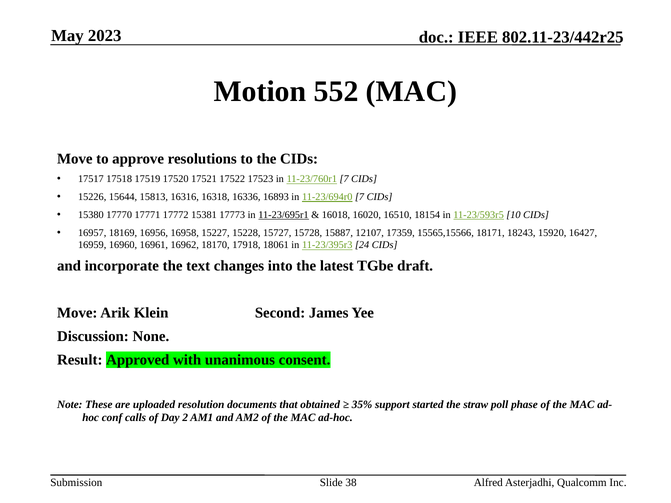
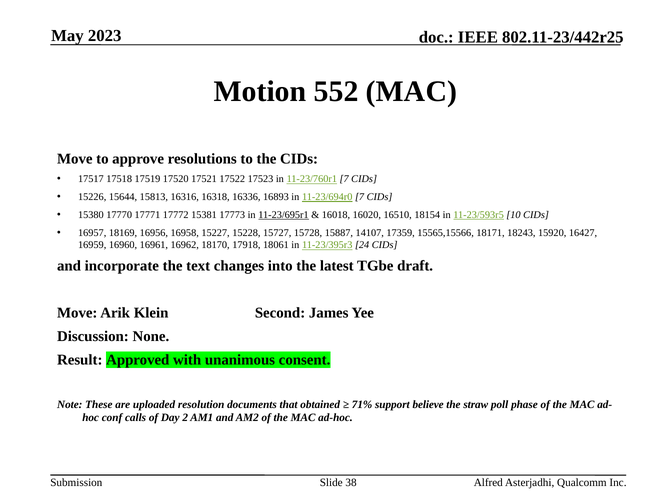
12107: 12107 -> 14107
35%: 35% -> 71%
started: started -> believe
